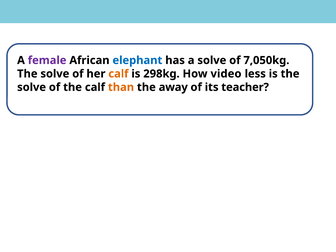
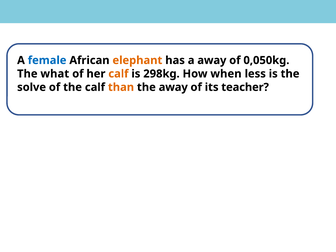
female colour: purple -> blue
elephant colour: blue -> orange
a solve: solve -> away
7,050kg: 7,050kg -> 0,050kg
solve at (55, 74): solve -> what
video: video -> when
